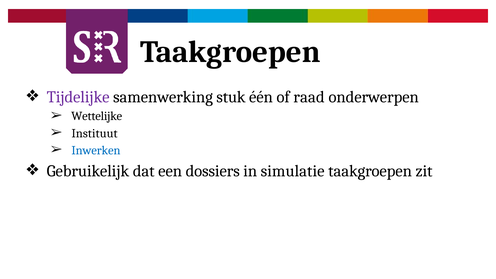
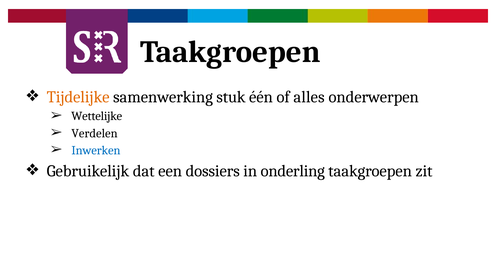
Tijdelijke colour: purple -> orange
raad: raad -> alles
Instituut: Instituut -> Verdelen
simulatie: simulatie -> onderling
